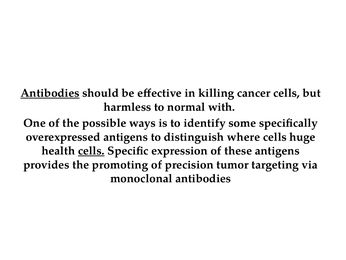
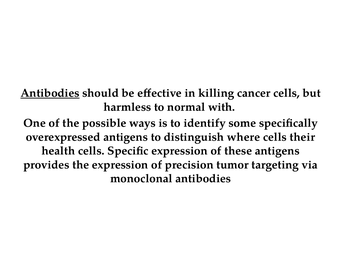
huge: huge -> their
cells at (91, 151) underline: present -> none
the promoting: promoting -> expression
